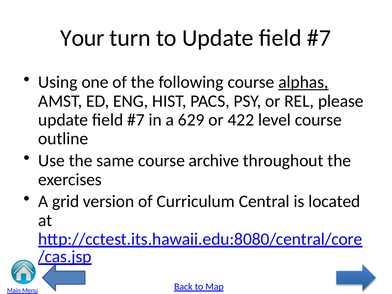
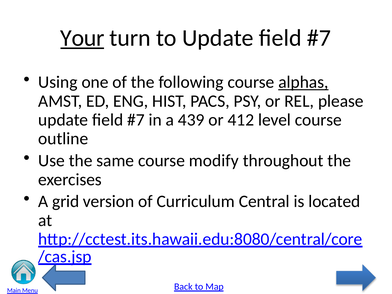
Your underline: none -> present
629: 629 -> 439
422: 422 -> 412
archive: archive -> modify
